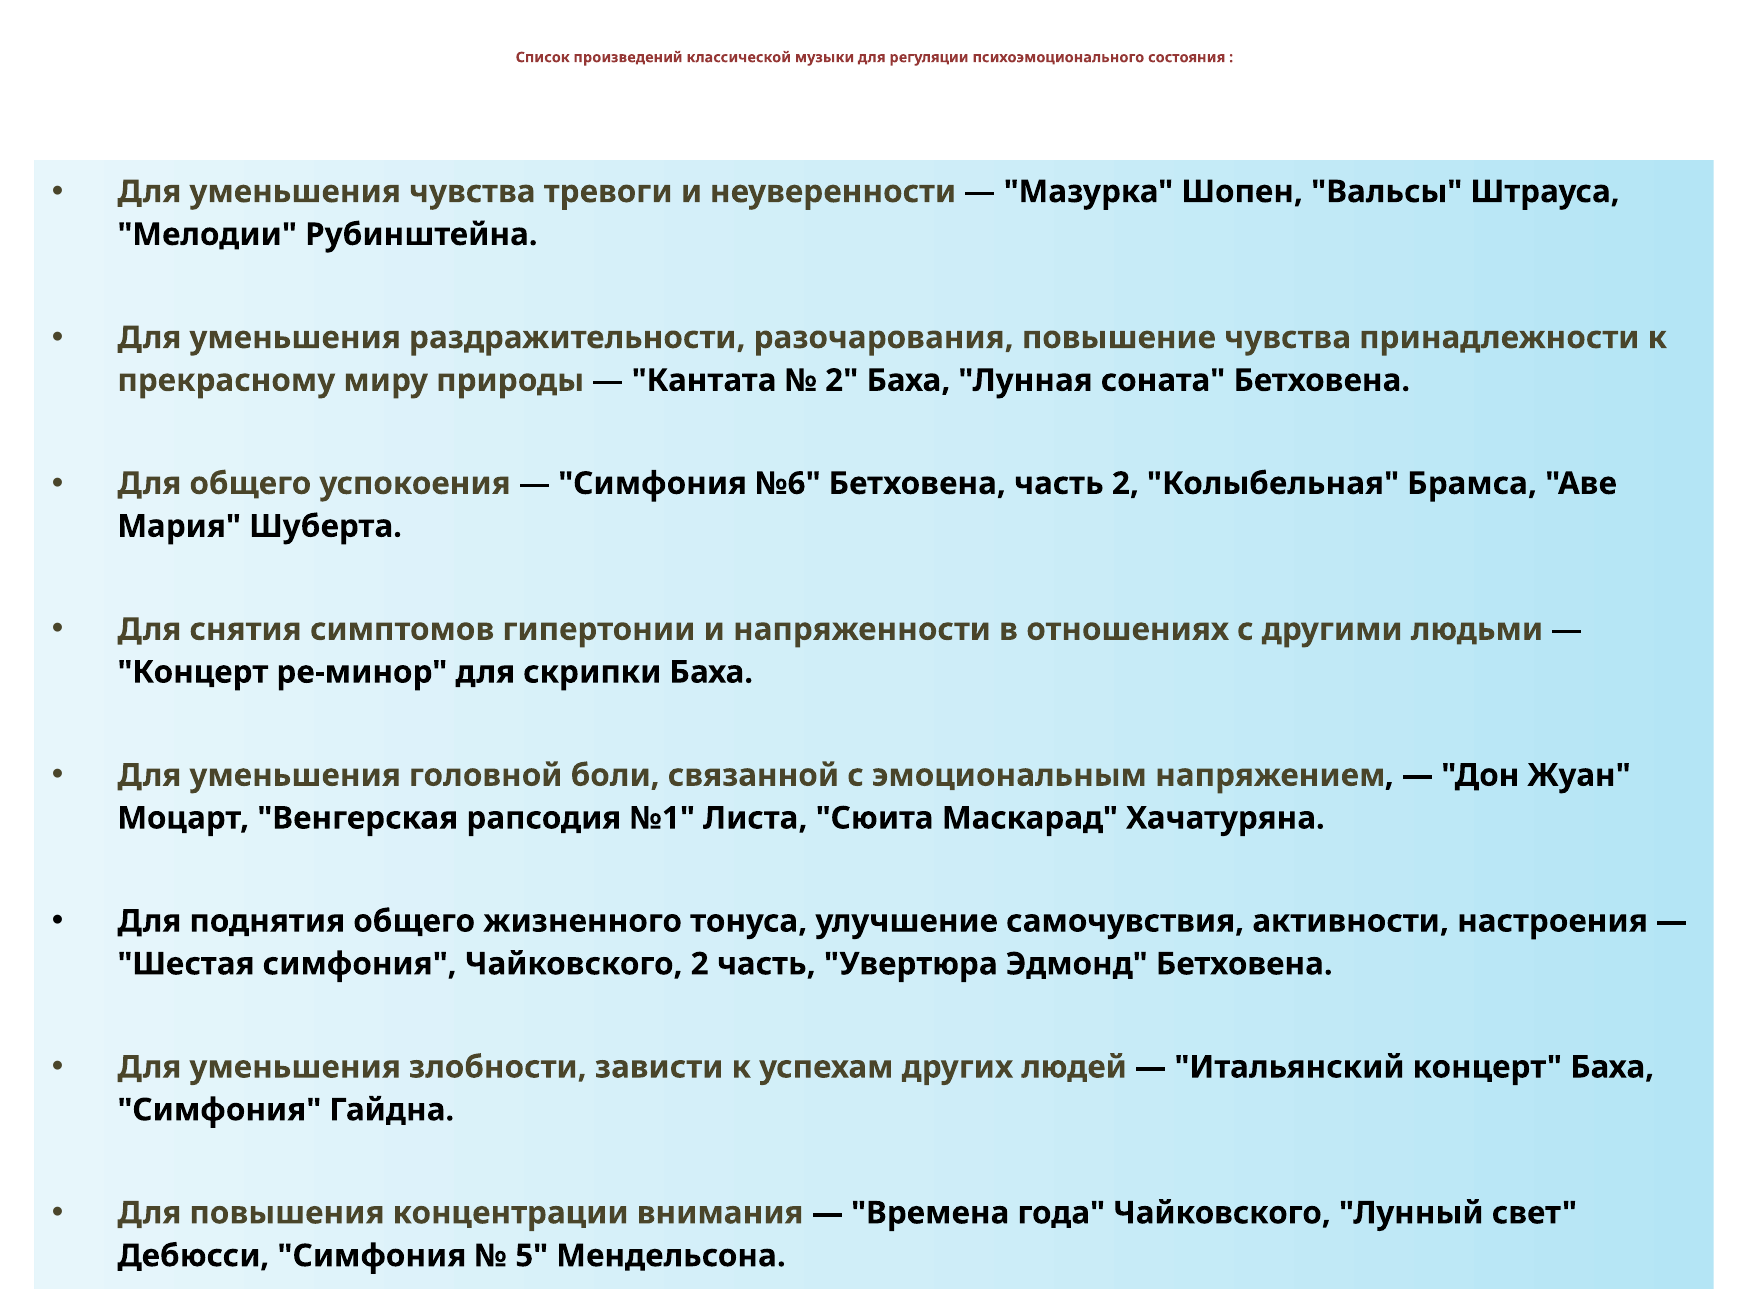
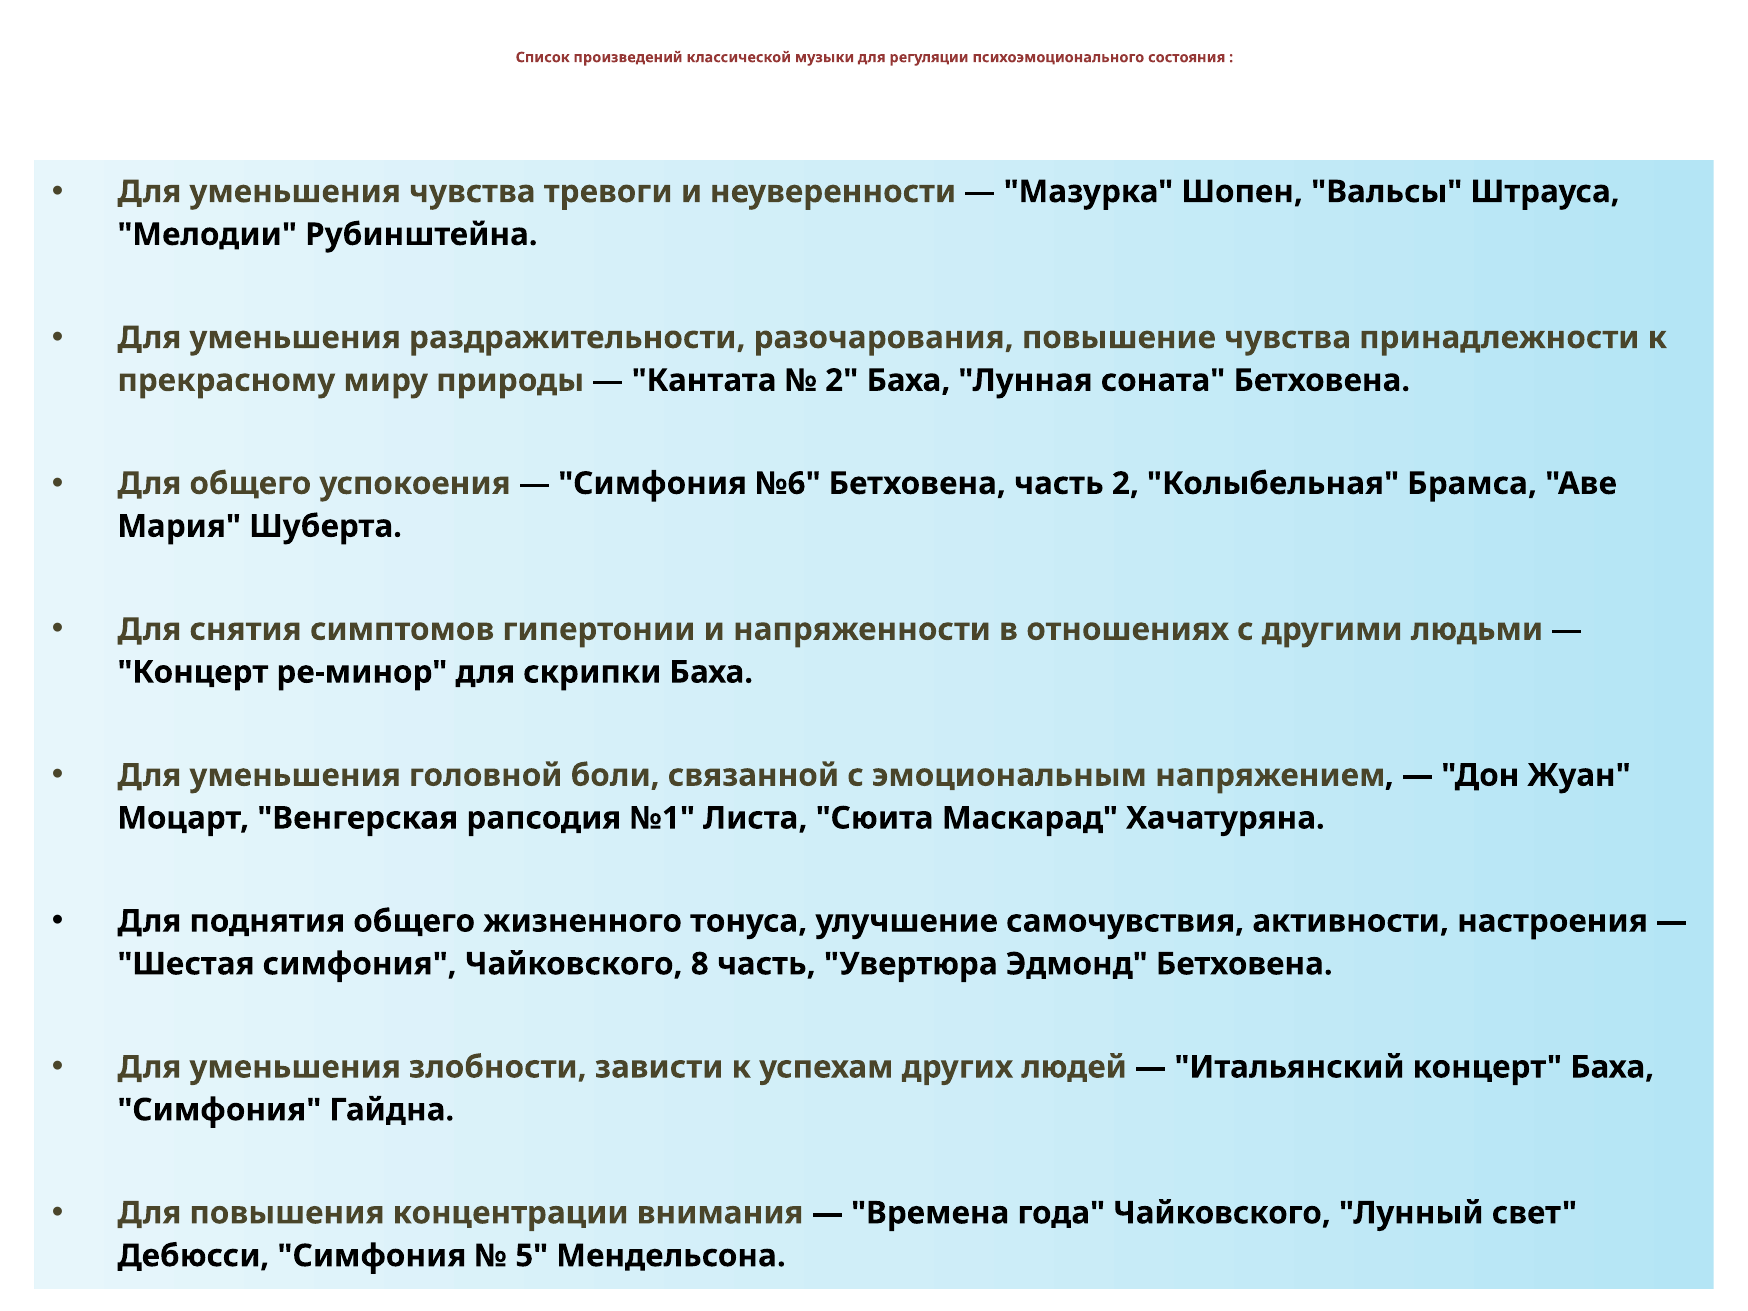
Чайковского 2: 2 -> 8
